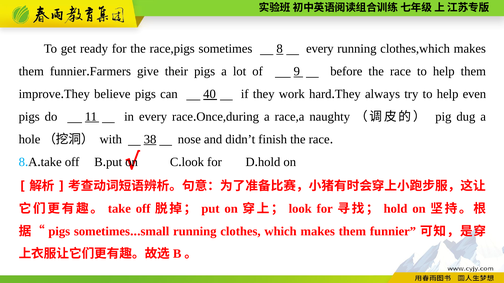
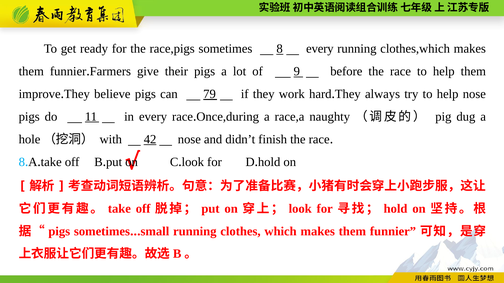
40: 40 -> 79
help even: even -> nose
38: 38 -> 42
